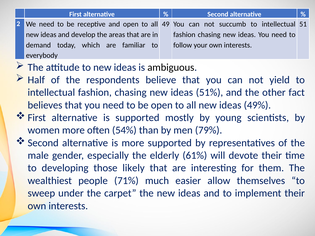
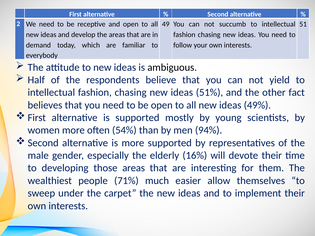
79%: 79% -> 94%
61%: 61% -> 16%
those likely: likely -> areas
